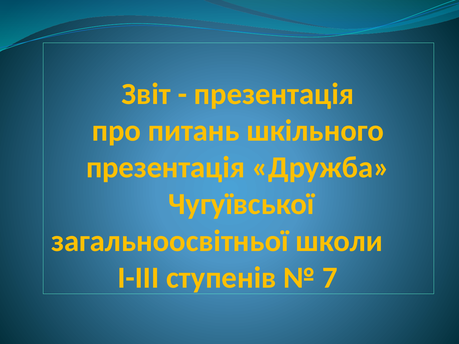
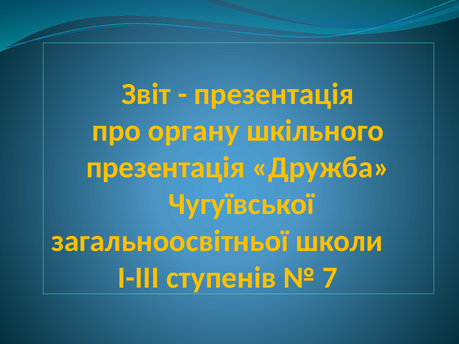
питань: питань -> органу
